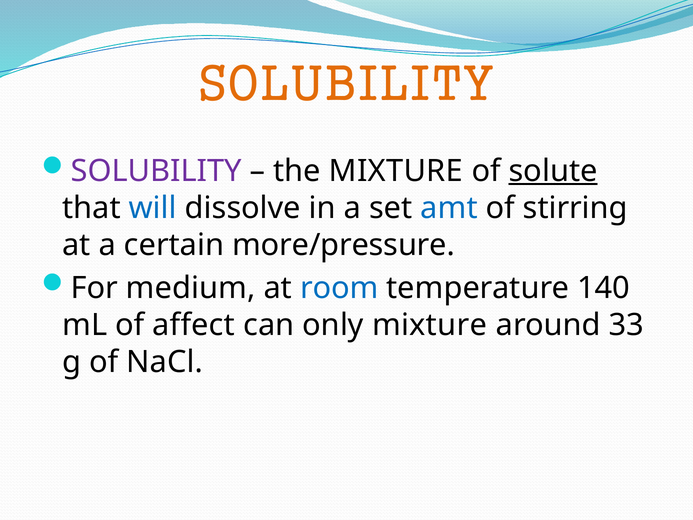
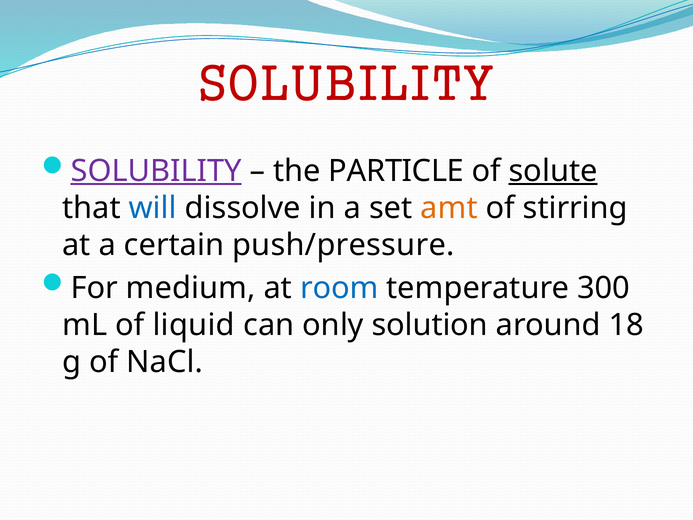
SOLUBILITY at (346, 84) colour: orange -> red
SOLUBILITY at (156, 171) underline: none -> present
the MIXTURE: MIXTURE -> PARTICLE
amt colour: blue -> orange
more/pressure: more/pressure -> push/pressure
140: 140 -> 300
affect: affect -> liquid
only mixture: mixture -> solution
33: 33 -> 18
